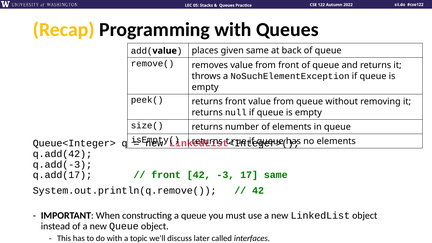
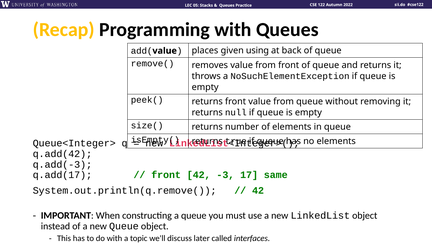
given same: same -> using
